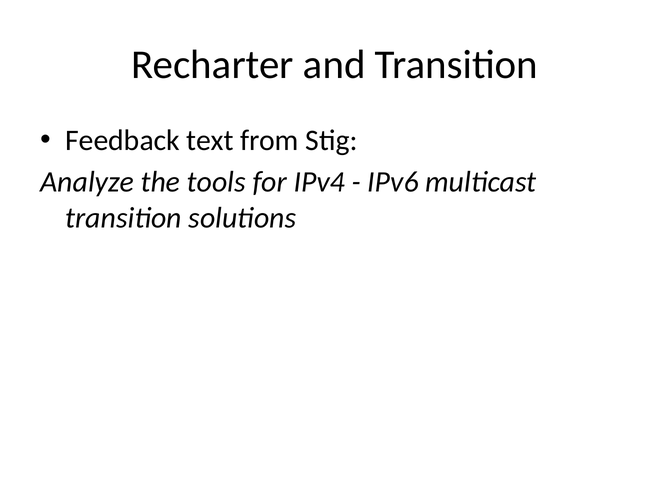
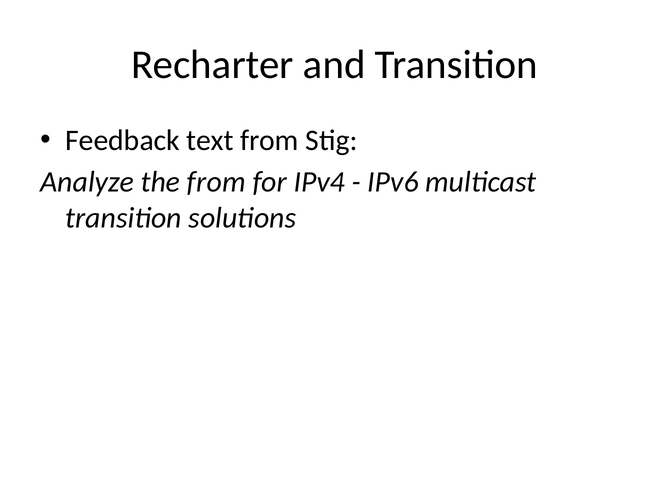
the tools: tools -> from
